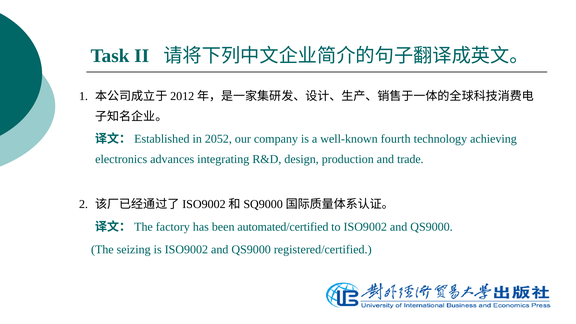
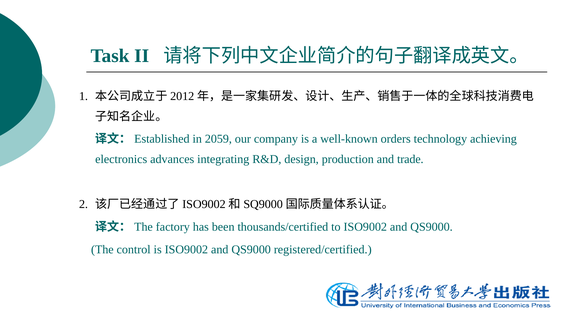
2052: 2052 -> 2059
fourth: fourth -> orders
automated/certified: automated/certified -> thousands/certified
seizing: seizing -> control
